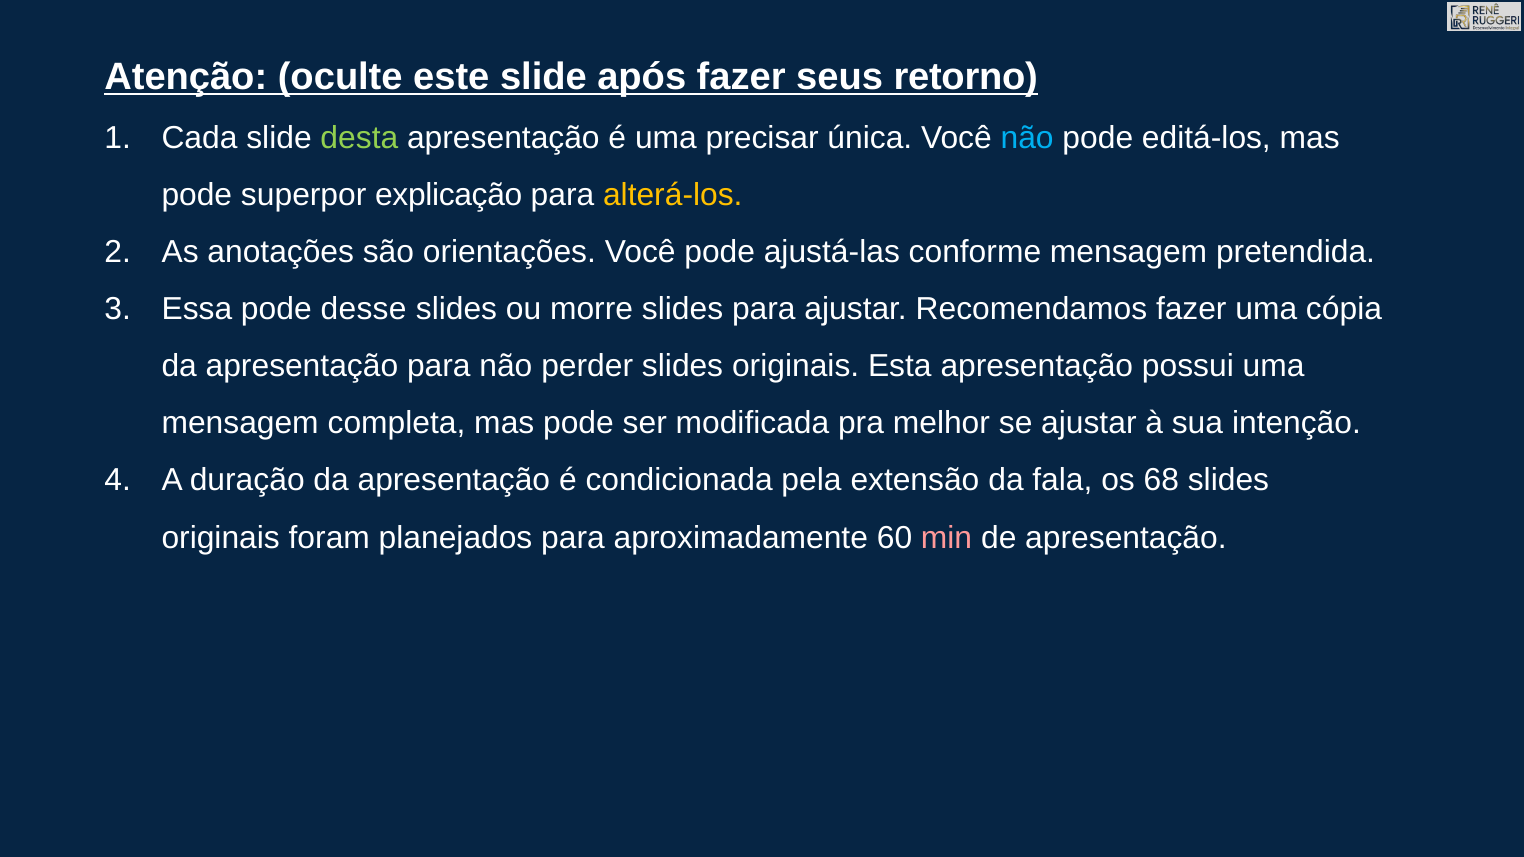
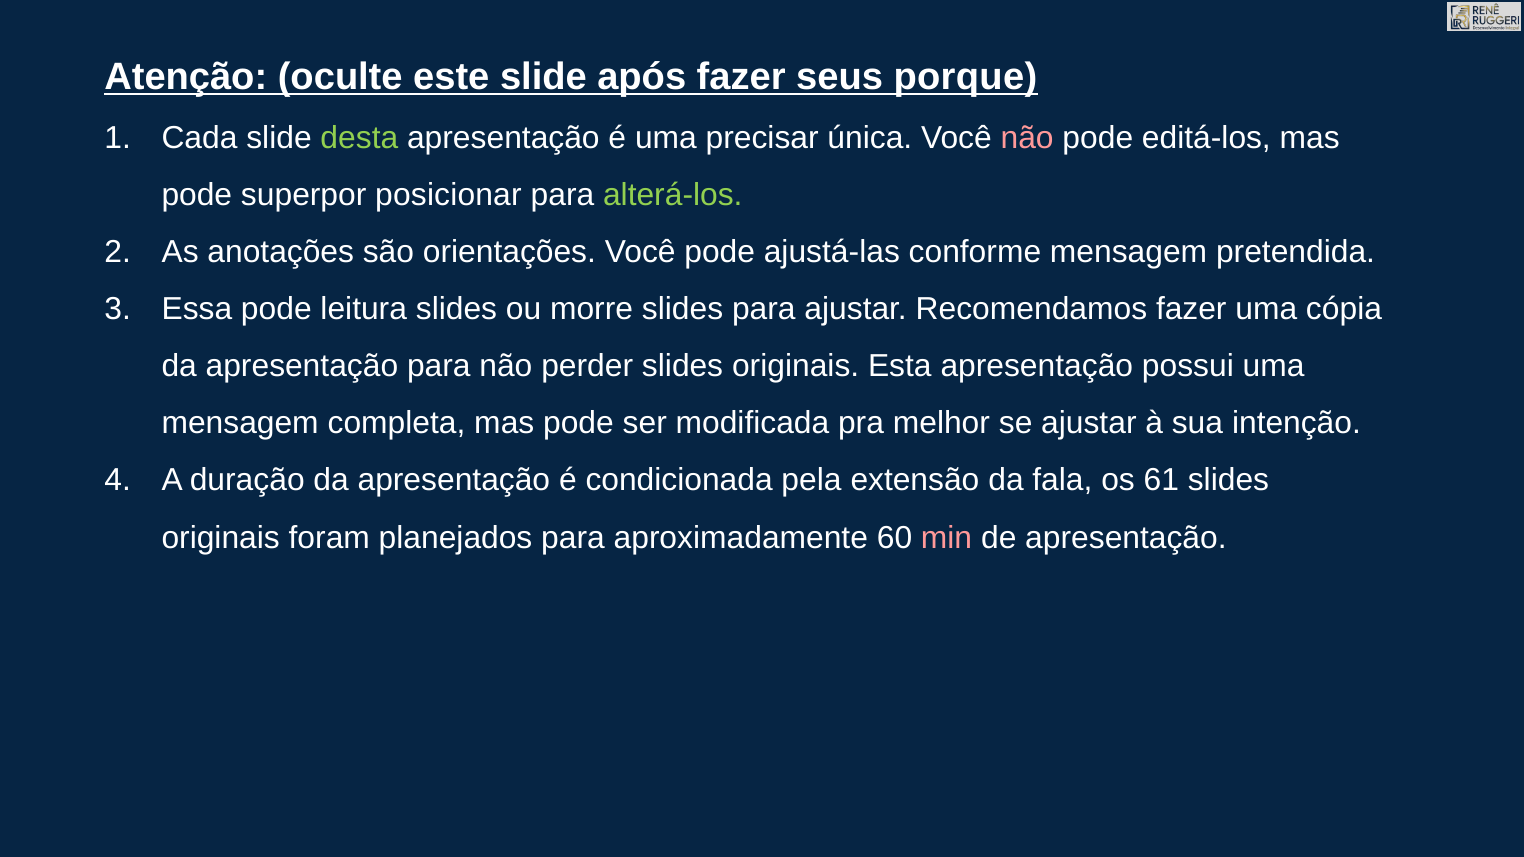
retorno: retorno -> porque
não at (1027, 138) colour: light blue -> pink
explicação: explicação -> posicionar
alterá-los colour: yellow -> light green
desse: desse -> leitura
68: 68 -> 61
